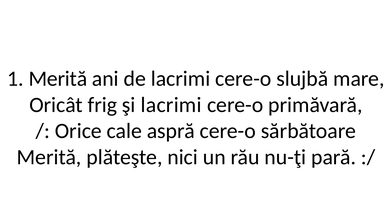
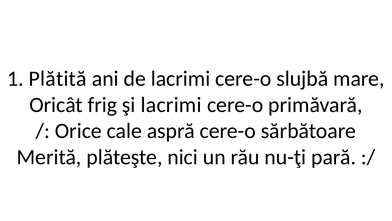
1 Merită: Merită -> Plătită
